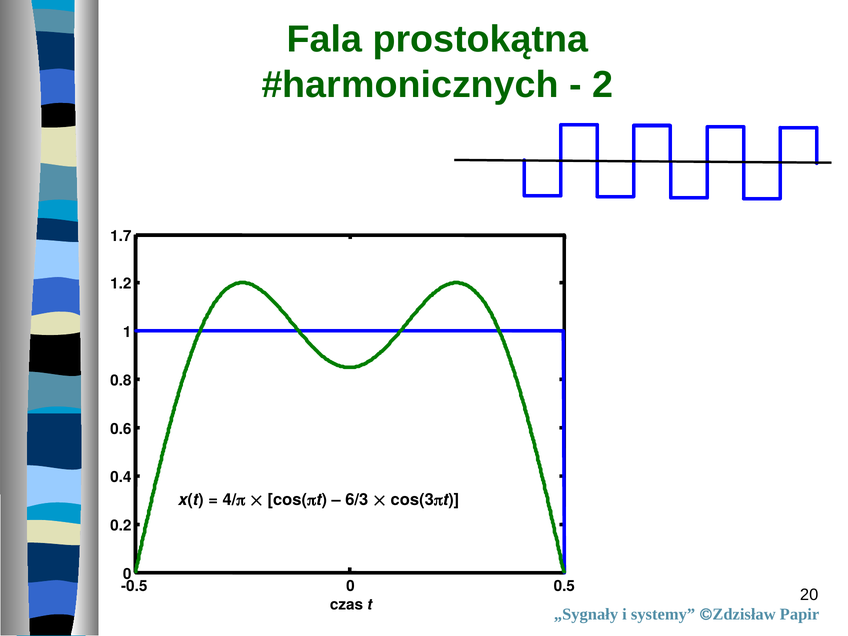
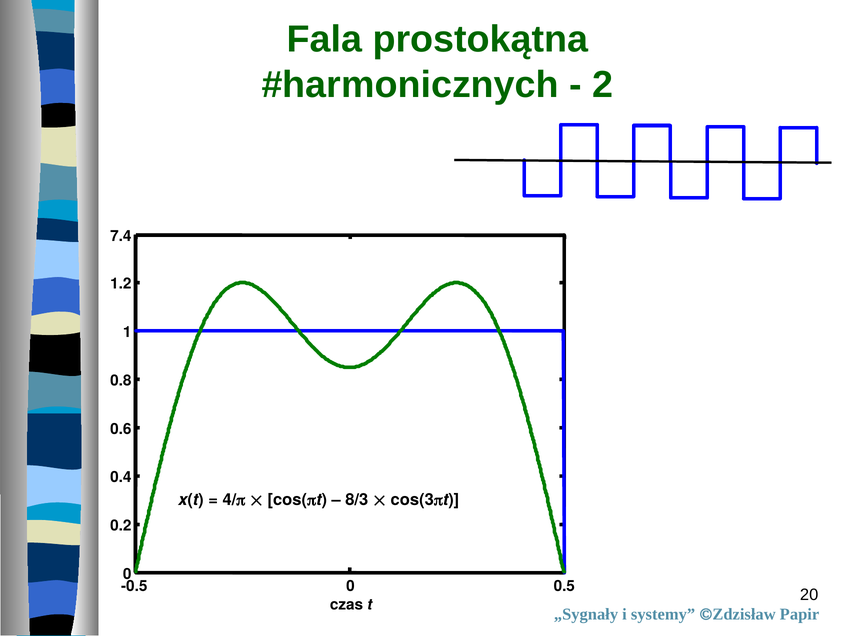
1.7: 1.7 -> 7.4
6/3: 6/3 -> 8/3
